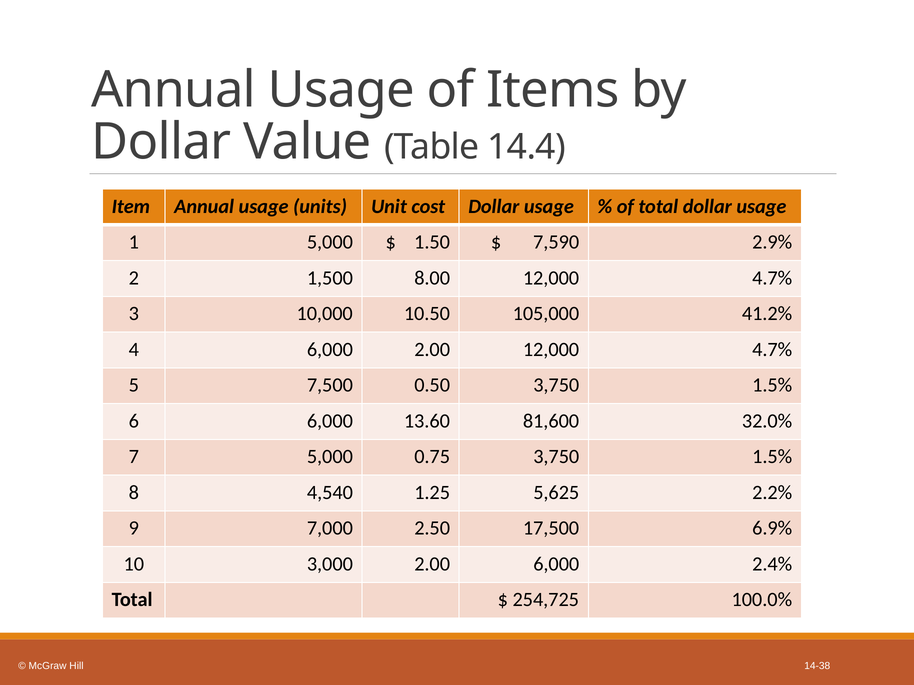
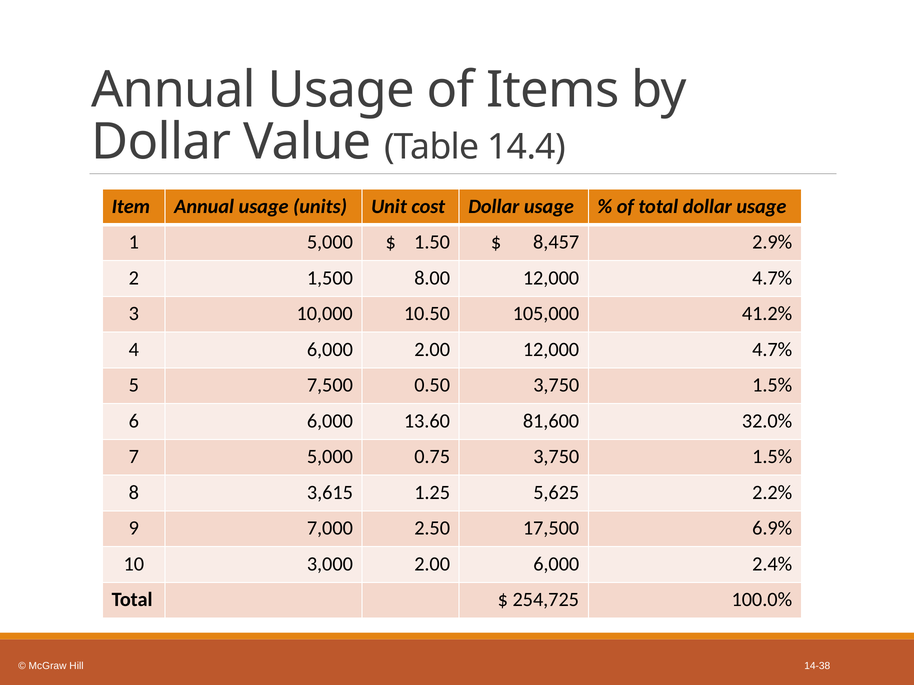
7,590: 7,590 -> 8,457
4,540: 4,540 -> 3,615
